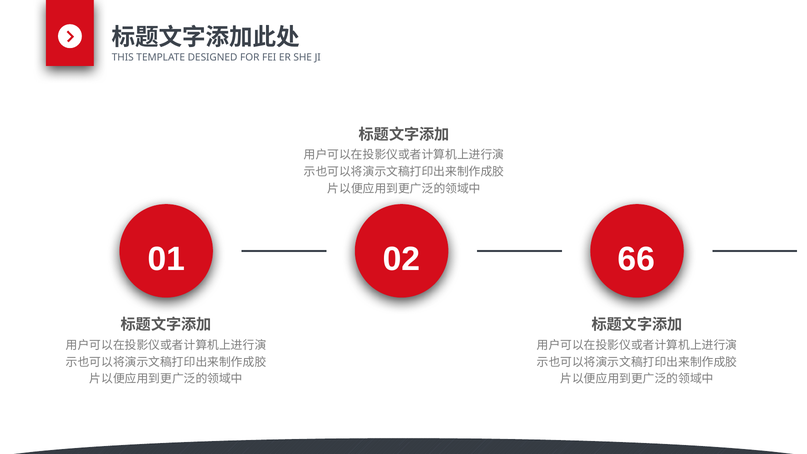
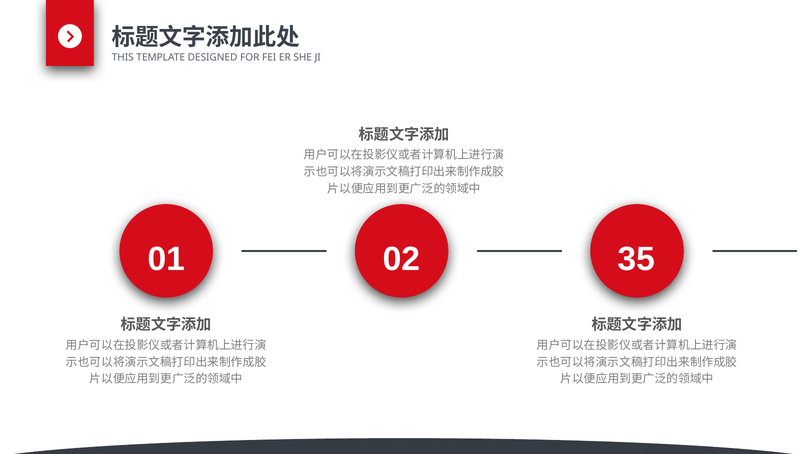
66: 66 -> 35
